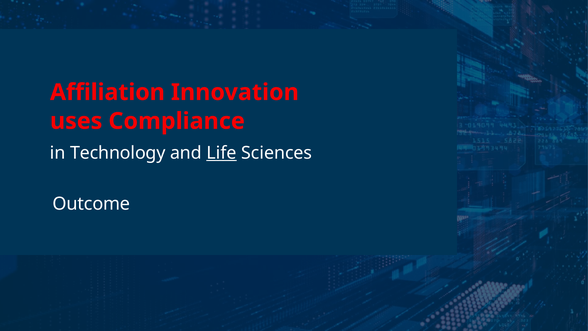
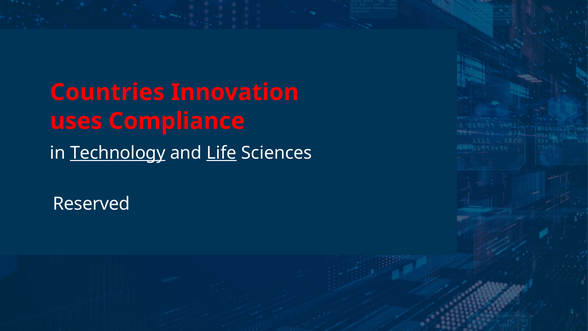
Affiliation: Affiliation -> Countries
Technology underline: none -> present
Outcome: Outcome -> Reserved
